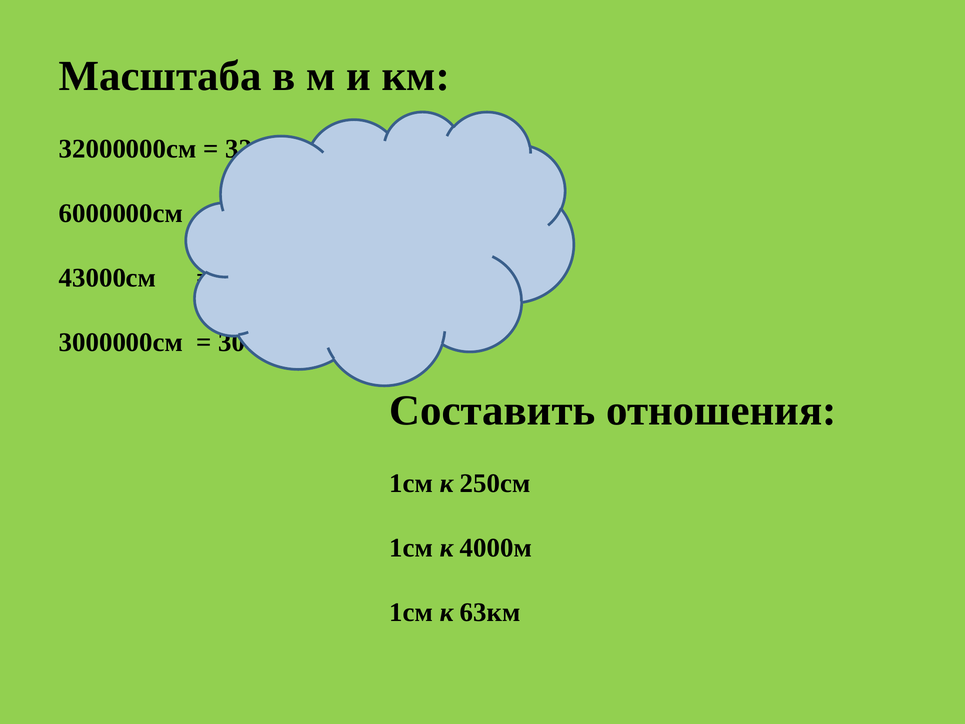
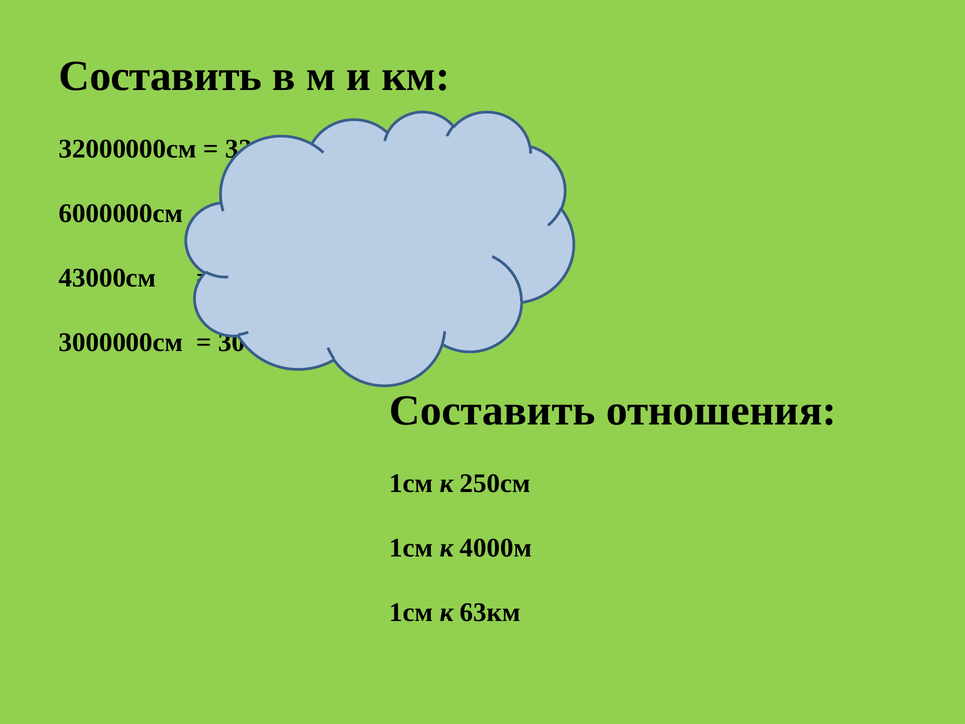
Масштаба at (160, 76): Масштаба -> Составить
